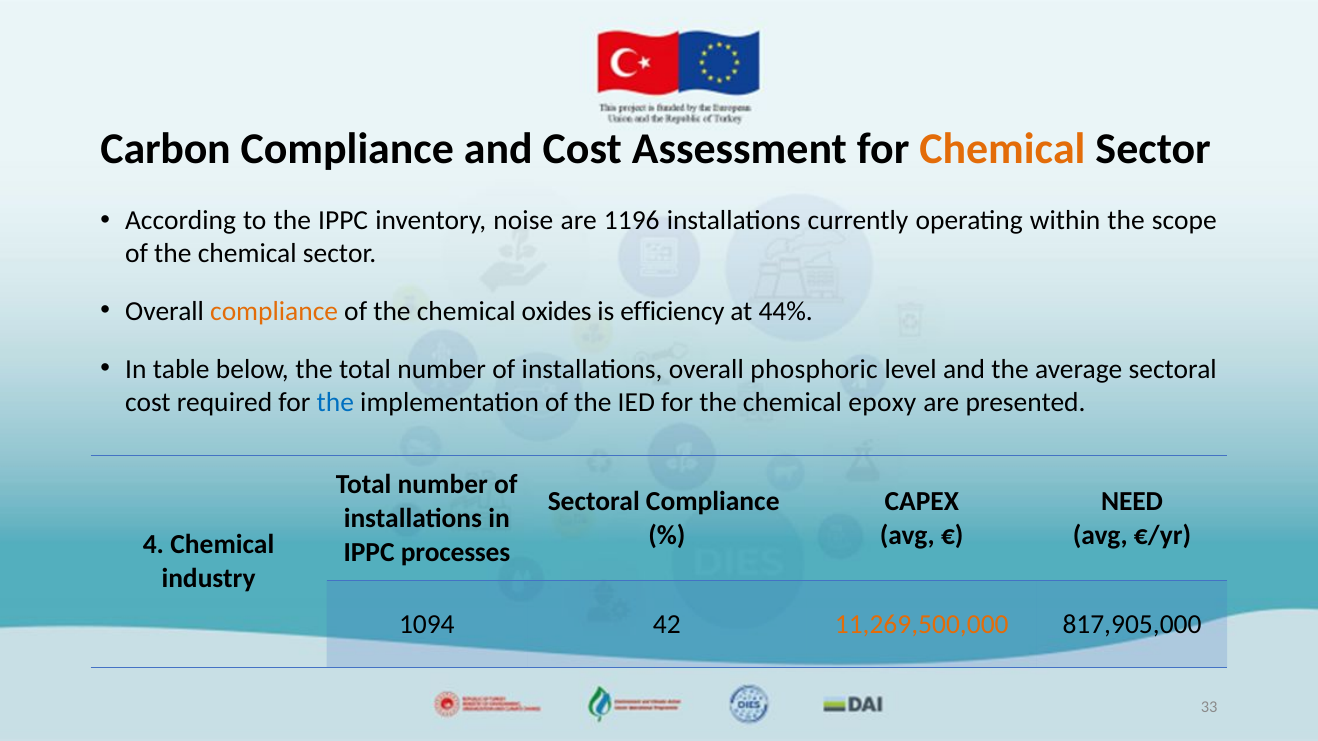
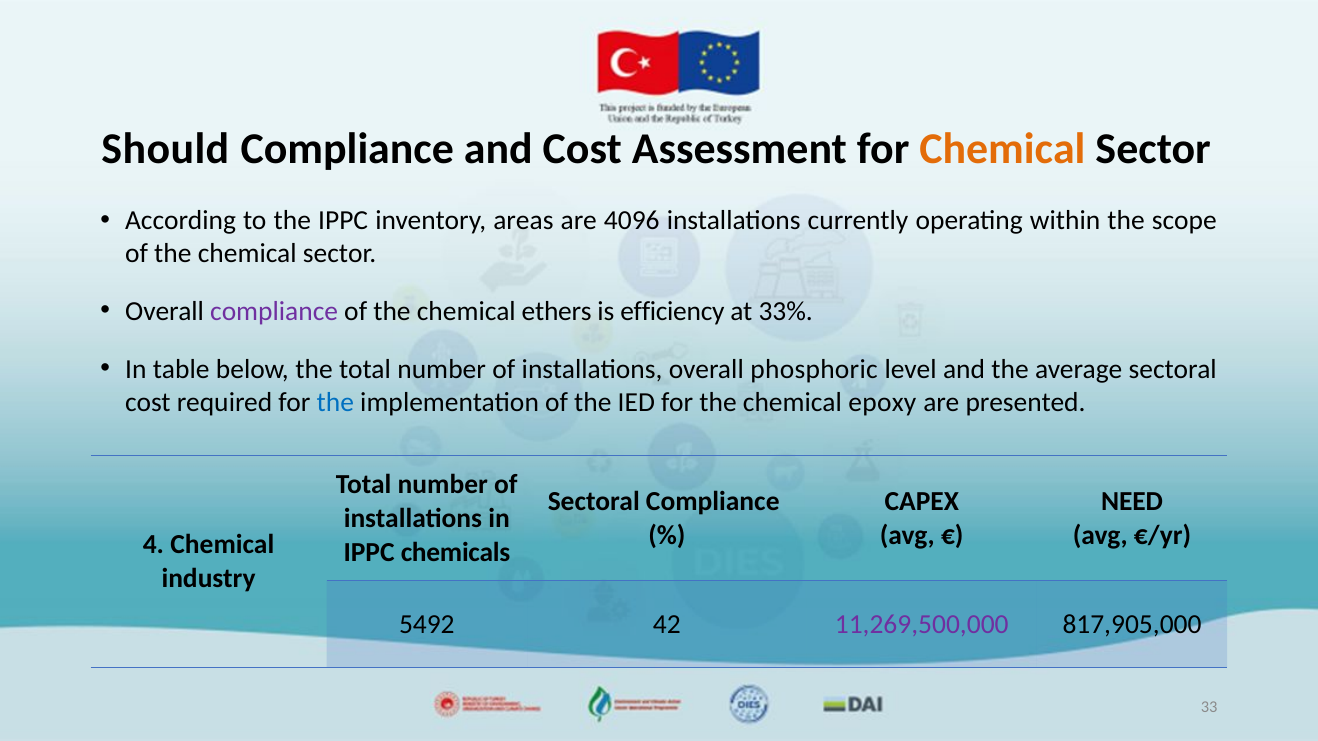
Carbon: Carbon -> Should
noise: noise -> areas
1196: 1196 -> 4096
compliance at (274, 311) colour: orange -> purple
oxides: oxides -> ethers
44%: 44% -> 33%
processes: processes -> chemicals
1094: 1094 -> 5492
11,269,500,000 colour: orange -> purple
